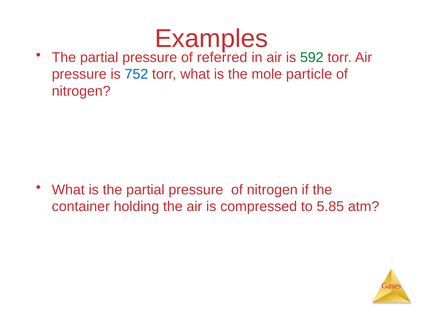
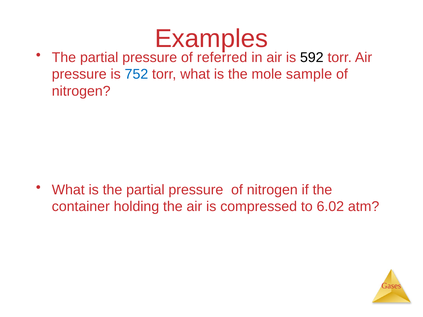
592 colour: green -> black
particle: particle -> sample
5.85: 5.85 -> 6.02
